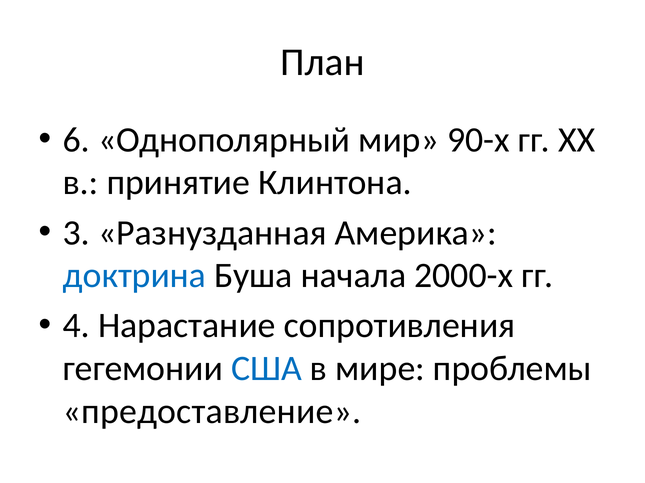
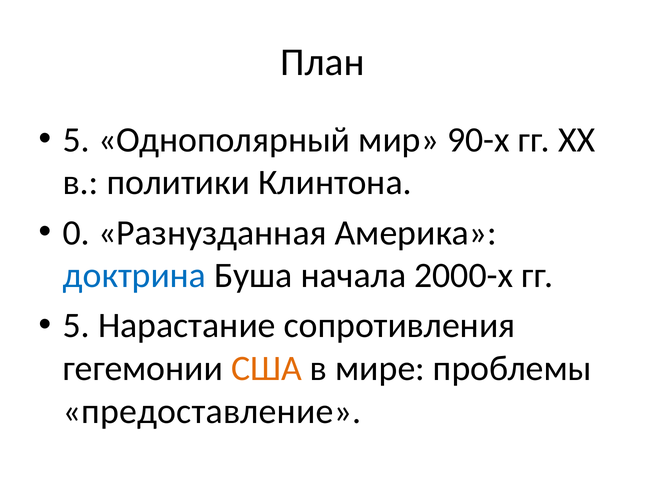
6 at (76, 140): 6 -> 5
принятие: принятие -> политики
3: 3 -> 0
4 at (76, 326): 4 -> 5
США colour: blue -> orange
